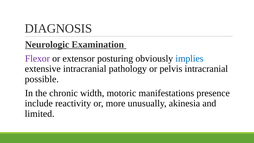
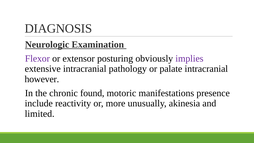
implies colour: blue -> purple
pelvis: pelvis -> palate
possible: possible -> however
width: width -> found
